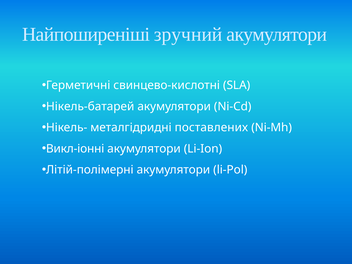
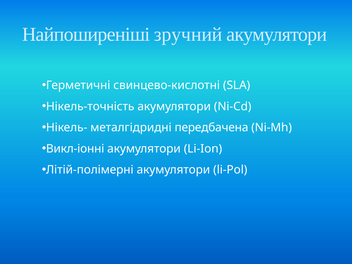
Нікель-батарей: Нікель-батарей -> Нікель-точність
поставлених: поставлених -> передбачена
